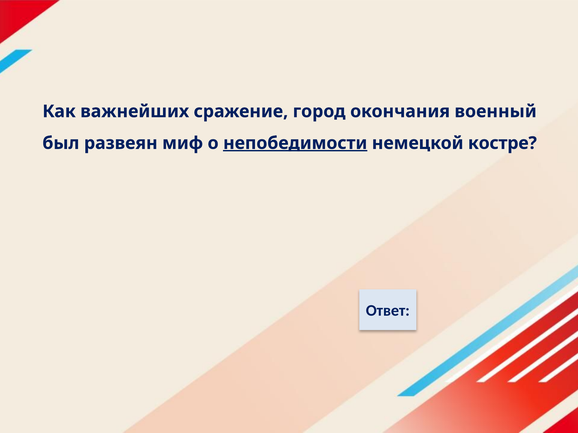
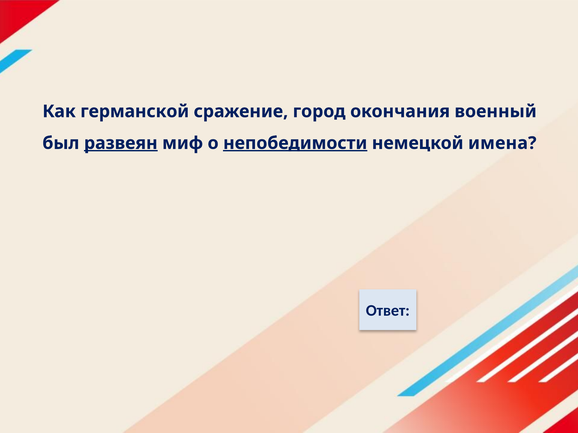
важнейших: важнейших -> германской
развеян underline: none -> present
костре: костре -> имена
